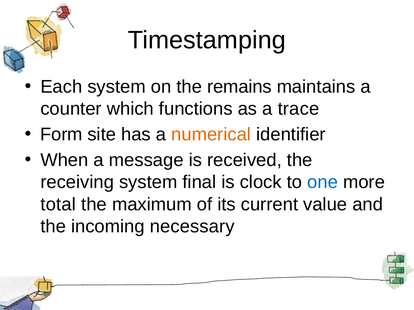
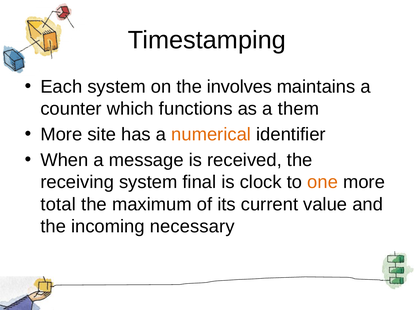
remains: remains -> involves
trace: trace -> them
Form at (61, 135): Form -> More
one colour: blue -> orange
